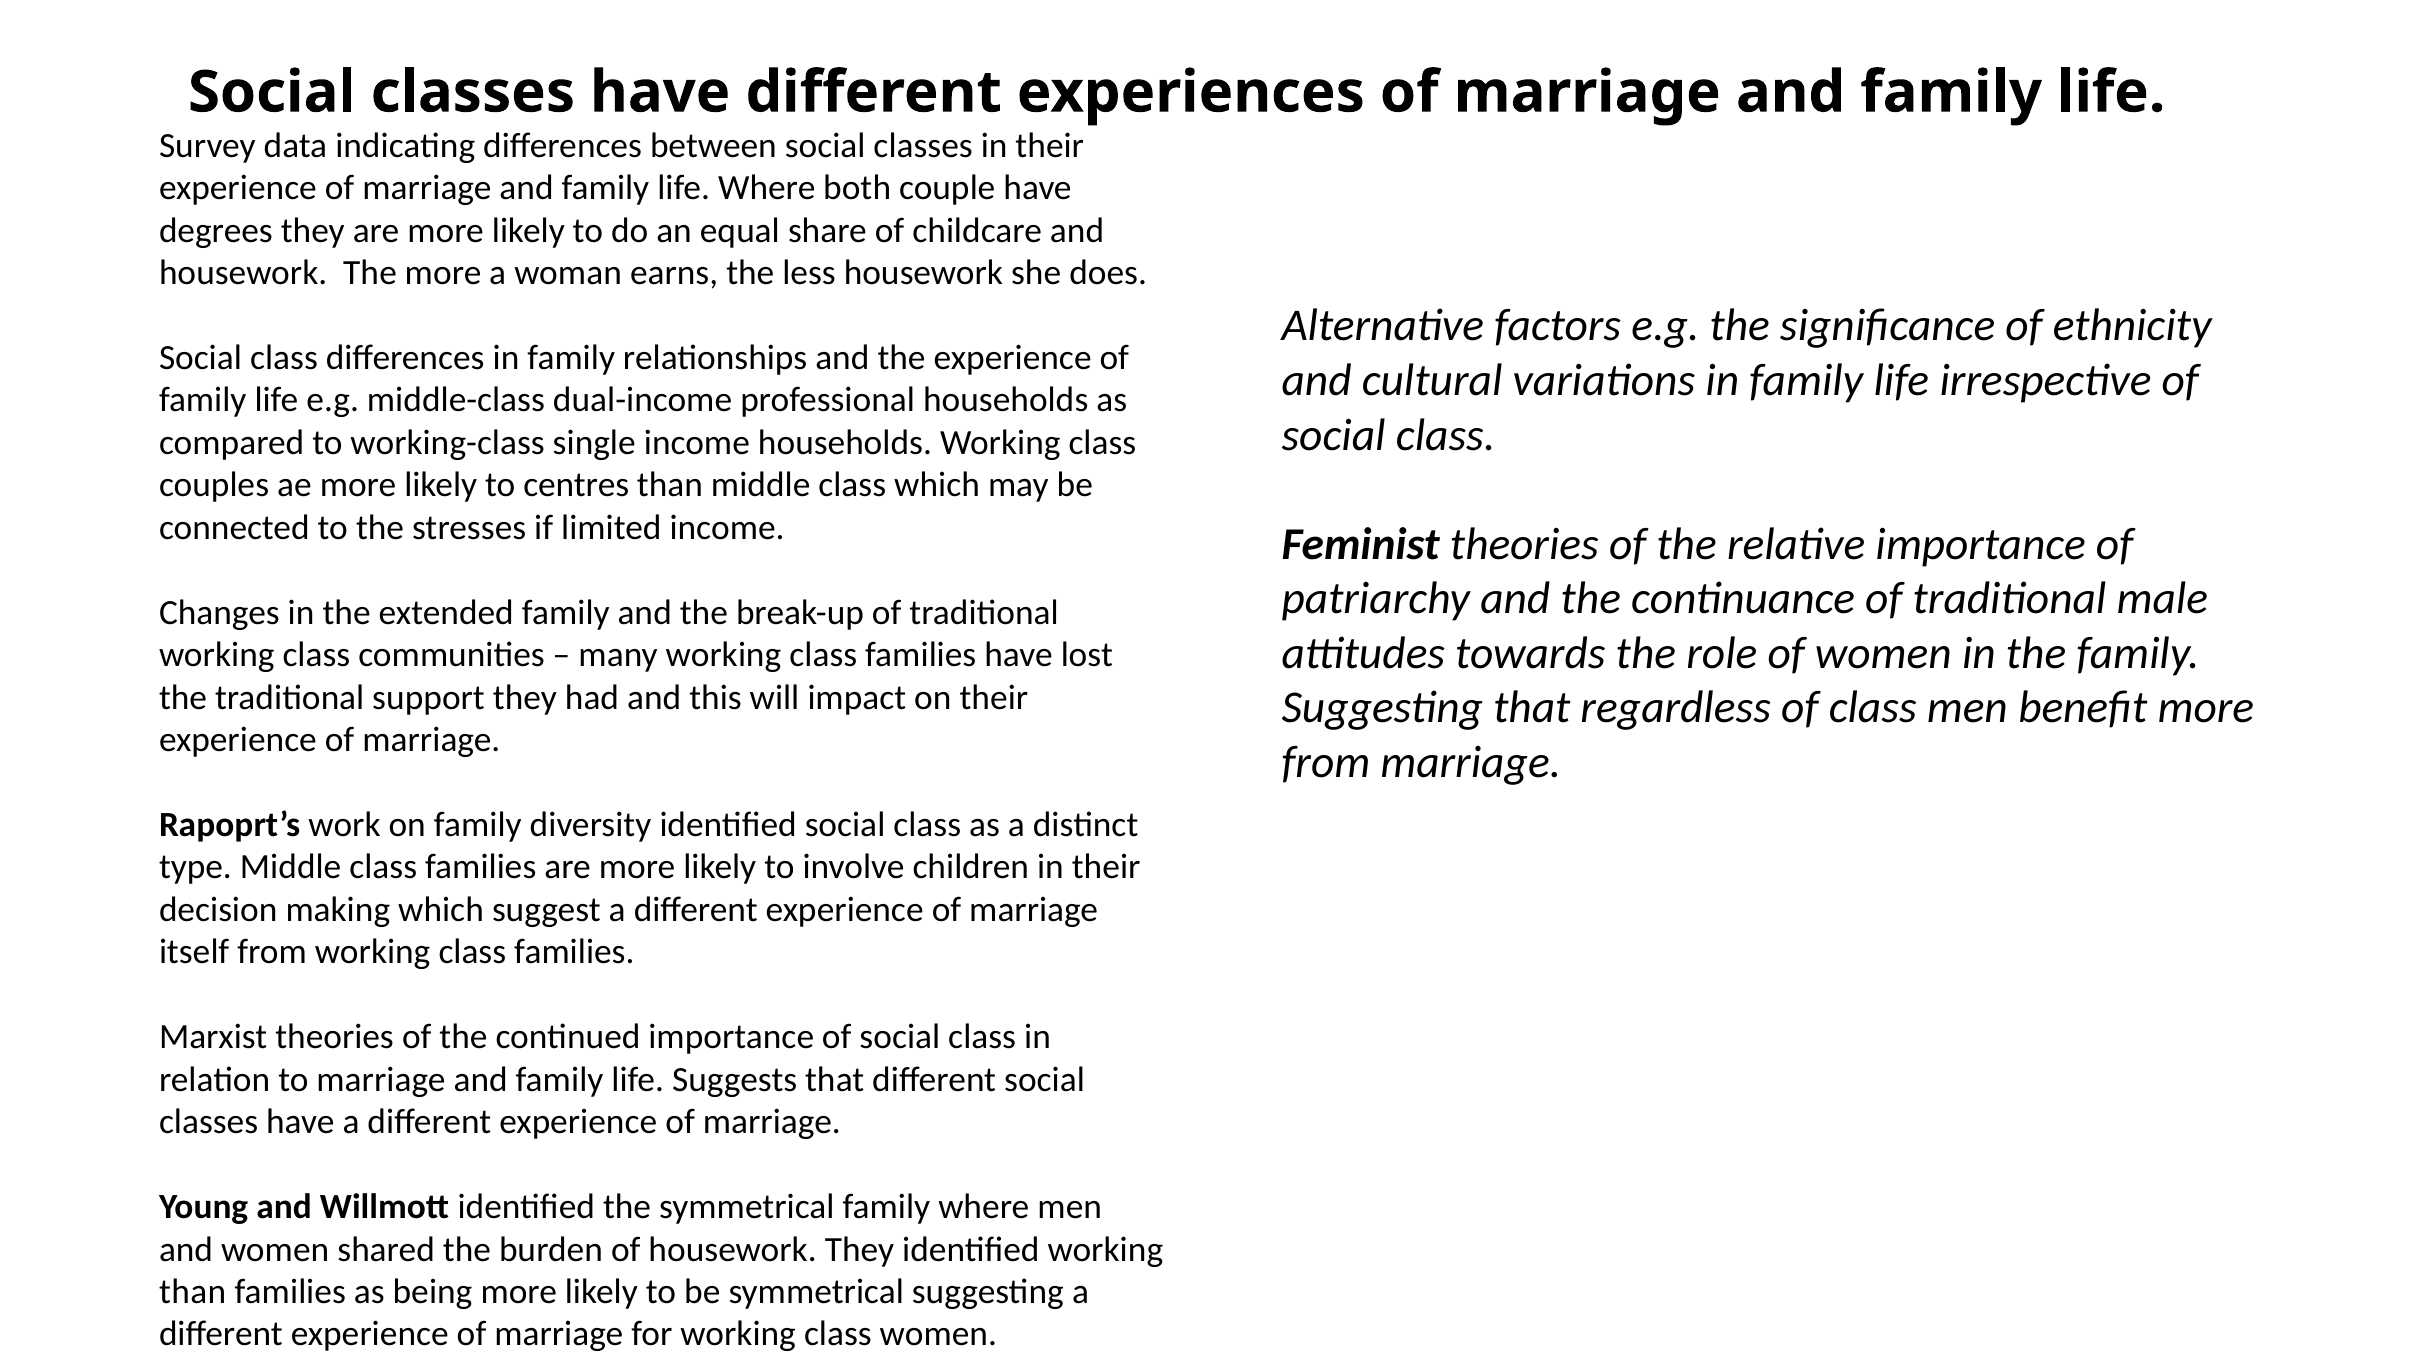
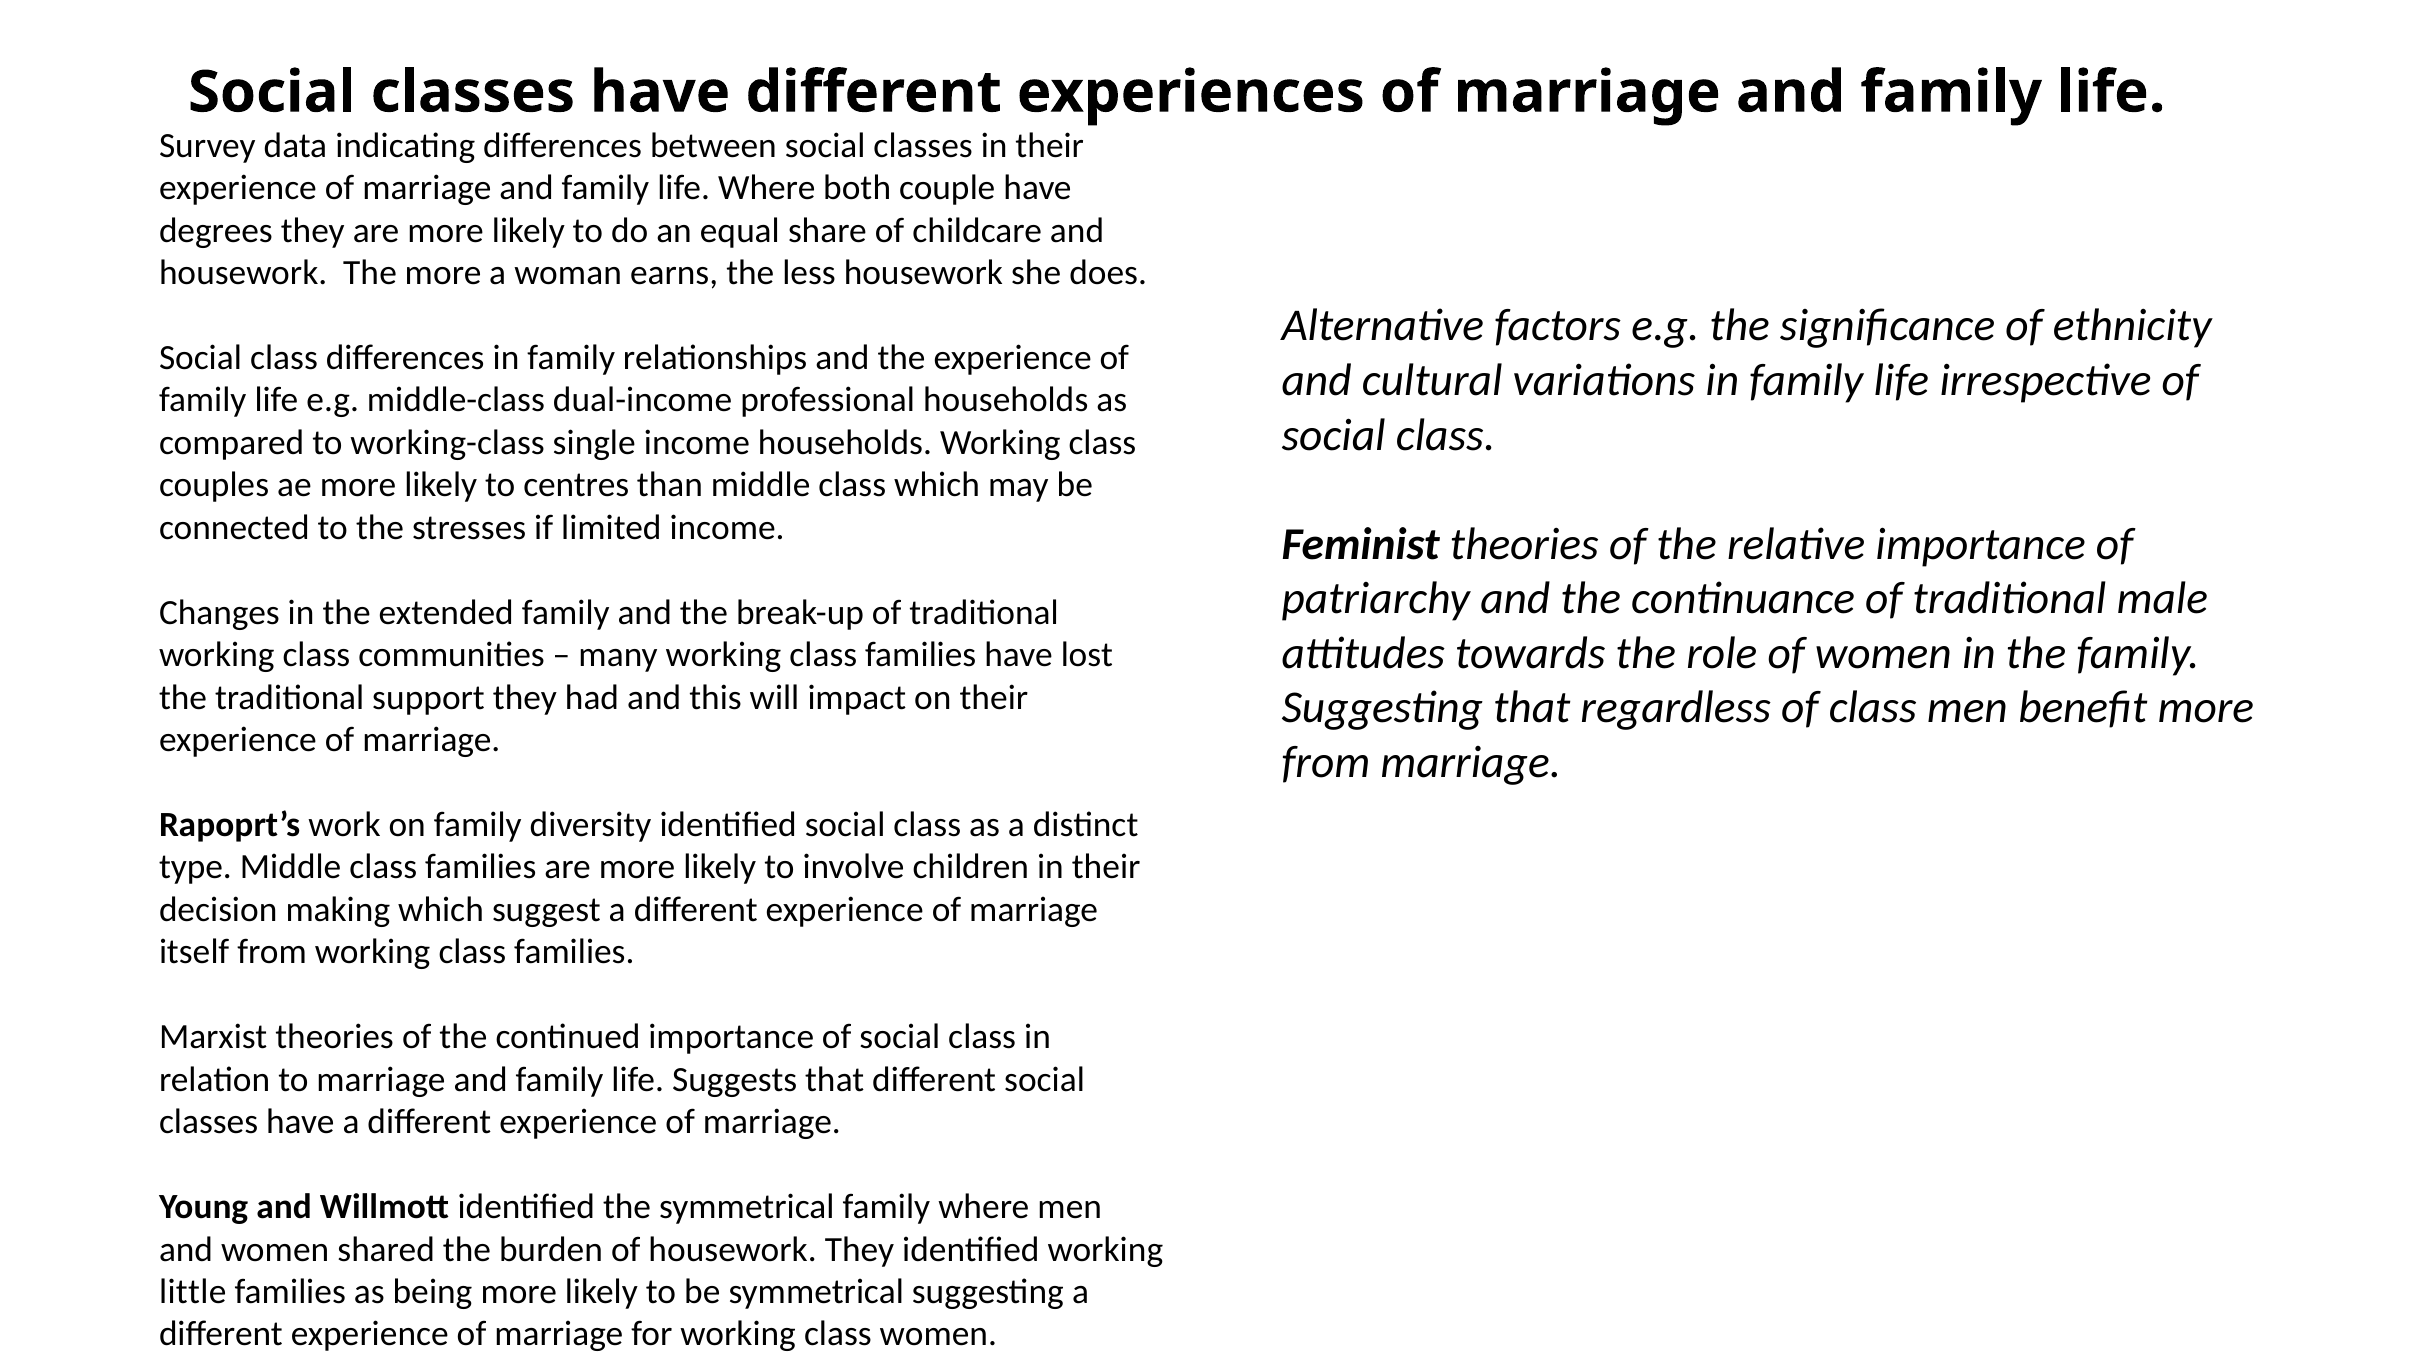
than at (193, 1292): than -> little
